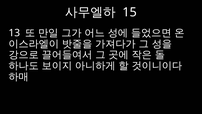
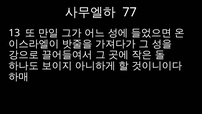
15: 15 -> 77
